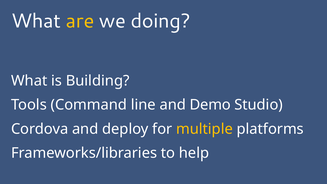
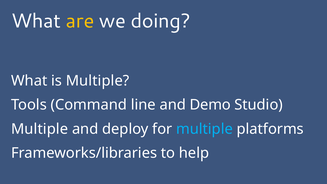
is Building: Building -> Multiple
Cordova at (40, 129): Cordova -> Multiple
multiple at (204, 129) colour: yellow -> light blue
